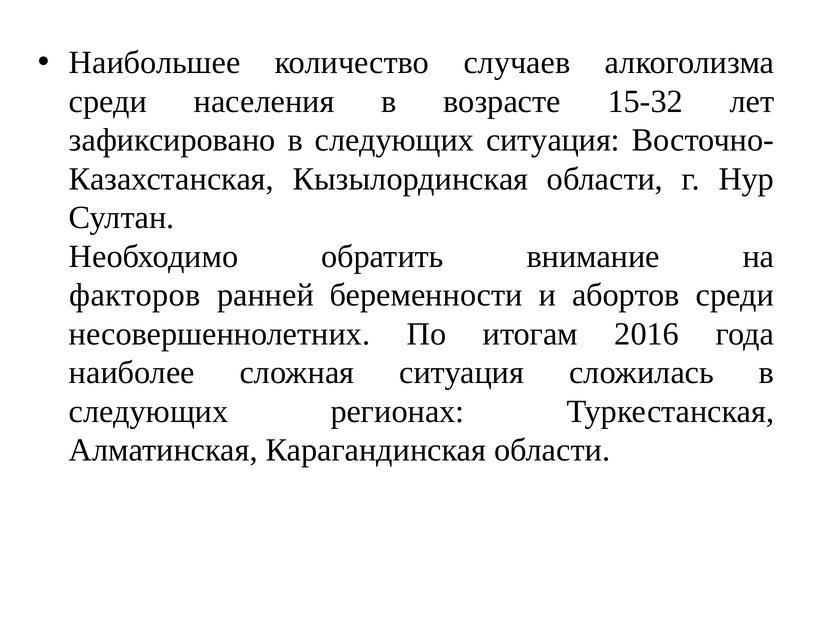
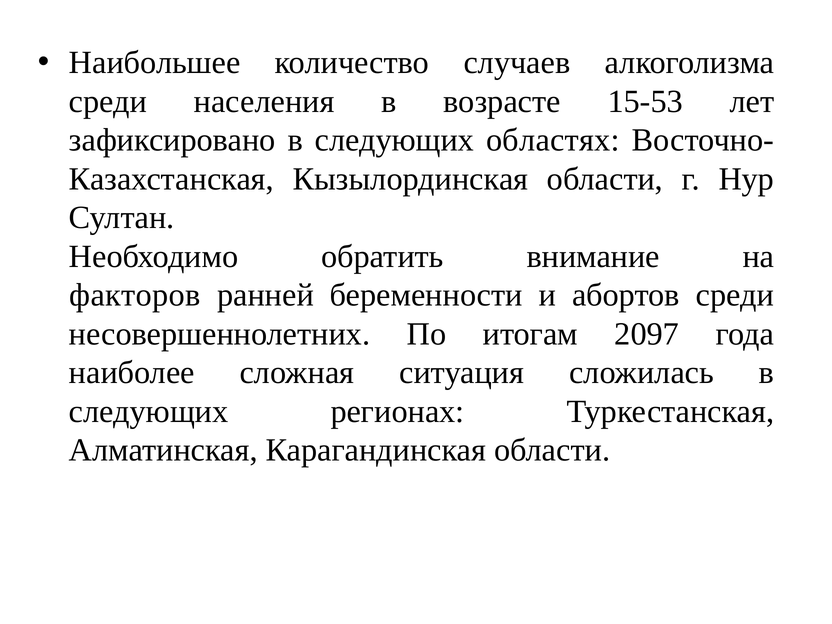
15-32: 15-32 -> 15-53
следующих ситуация: ситуация -> областях
2016: 2016 -> 2097
